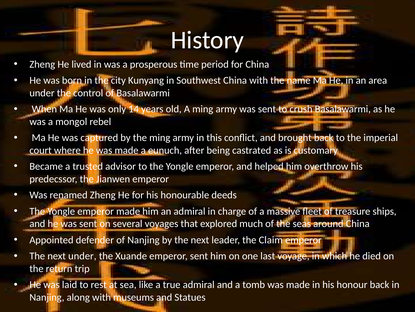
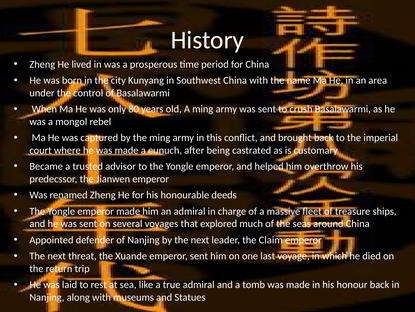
14: 14 -> 80
next under: under -> threat
